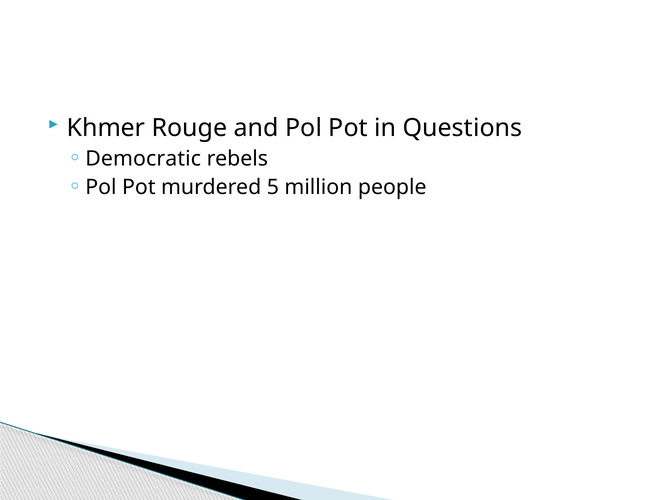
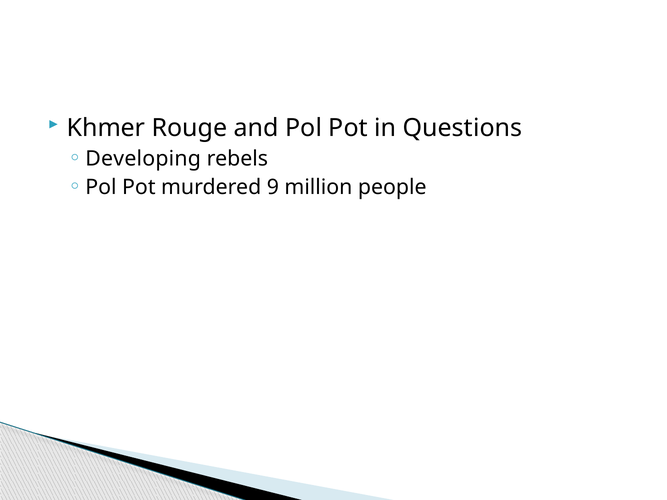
Democratic: Democratic -> Developing
5: 5 -> 9
